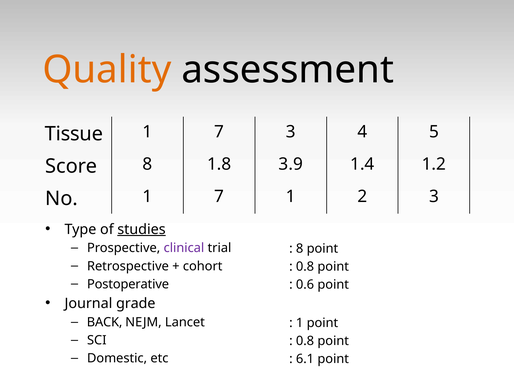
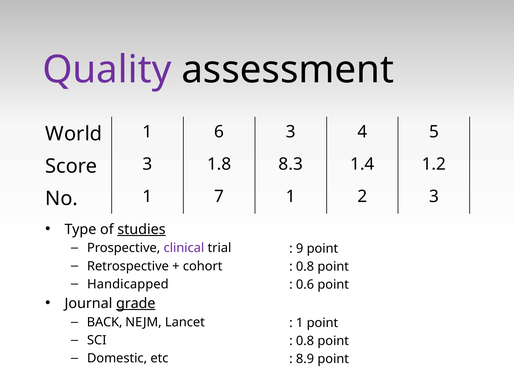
Quality colour: orange -> purple
Tissue: Tissue -> World
7 at (219, 132): 7 -> 6
Score 8: 8 -> 3
3.9: 3.9 -> 8.3
8 at (300, 248): 8 -> 9
Postoperative: Postoperative -> Handicapped
grade underline: none -> present
6.1: 6.1 -> 8.9
